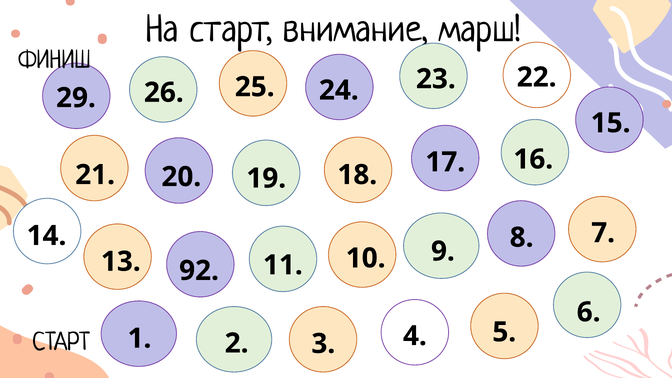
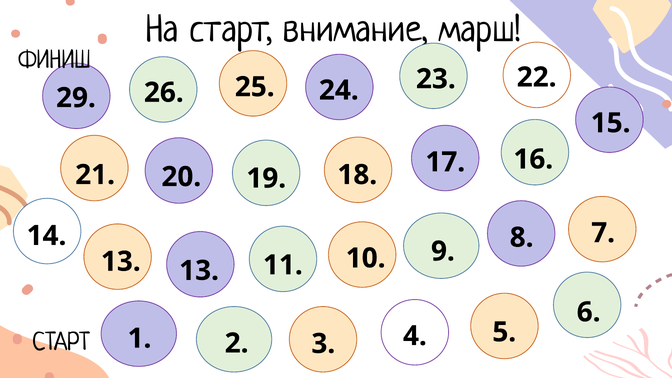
13 92: 92 -> 13
